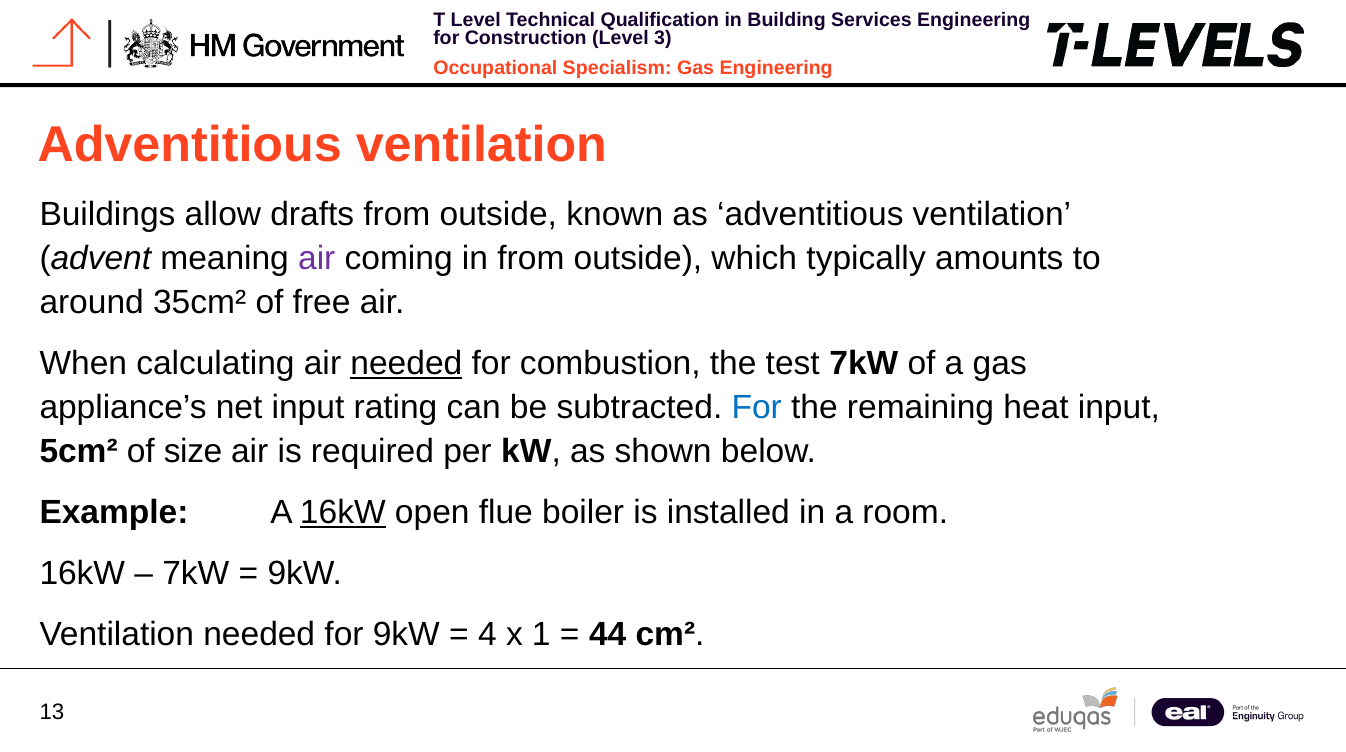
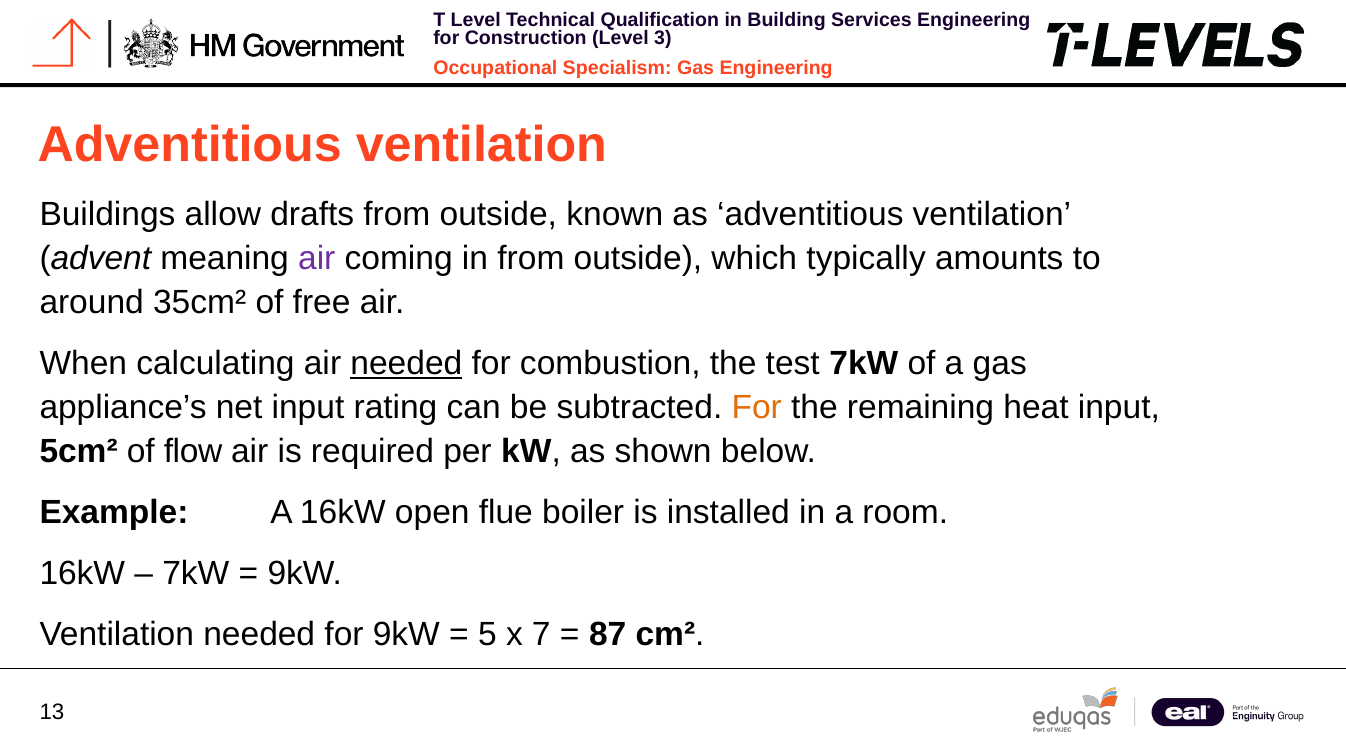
For at (757, 408) colour: blue -> orange
size: size -> flow
16kW at (343, 513) underline: present -> none
4: 4 -> 5
1: 1 -> 7
44: 44 -> 87
